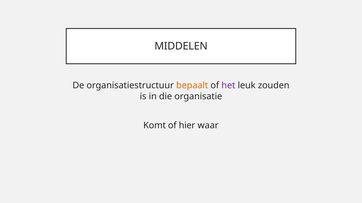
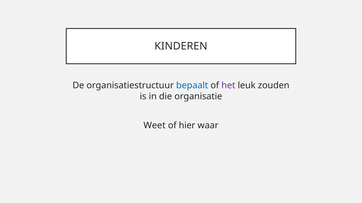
MIDDELEN: MIDDELEN -> KINDEREN
bepaalt colour: orange -> blue
Komt: Komt -> Weet
